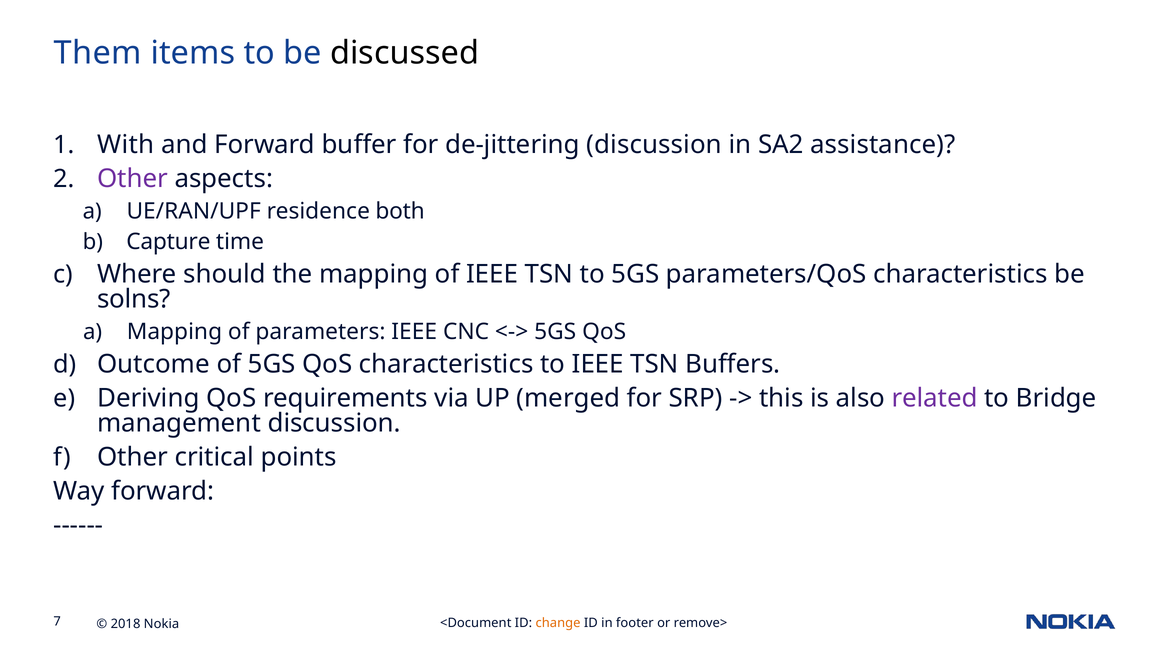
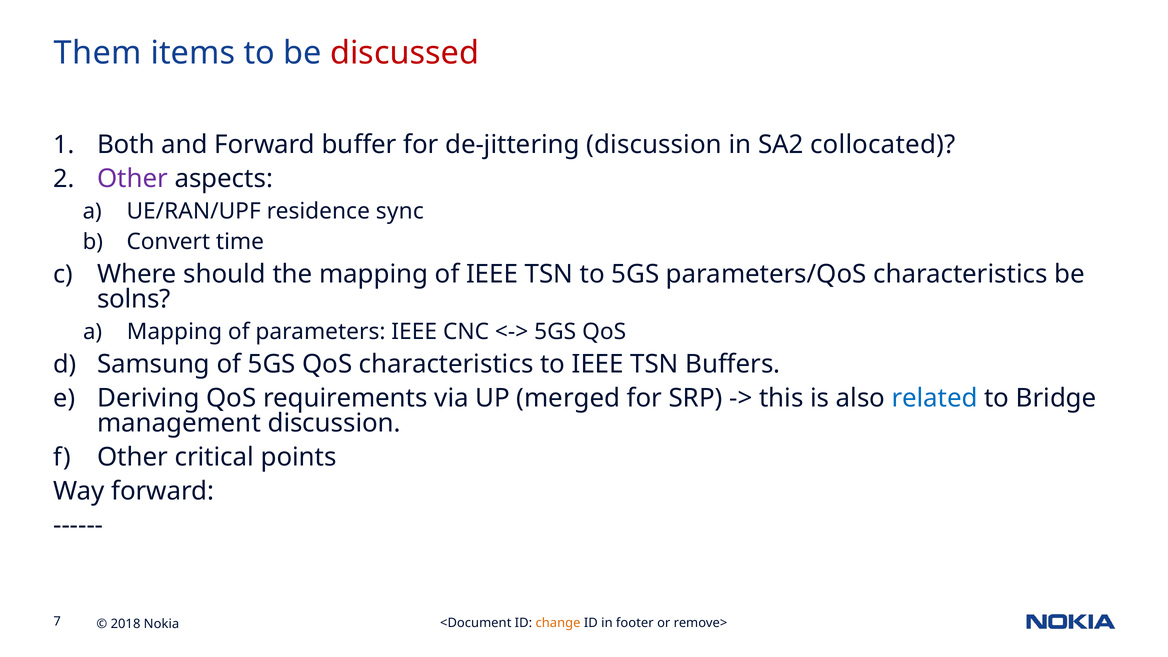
discussed colour: black -> red
With: With -> Both
assistance: assistance -> collocated
both: both -> sync
Capture: Capture -> Convert
Outcome: Outcome -> Samsung
related colour: purple -> blue
